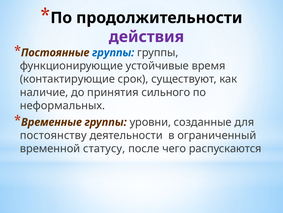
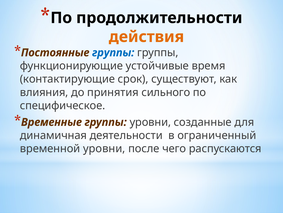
действия colour: purple -> orange
наличие: наличие -> влияния
неформальных: неформальных -> специфическое
постоянству: постоянству -> динамичная
временной статусу: статусу -> уровни
